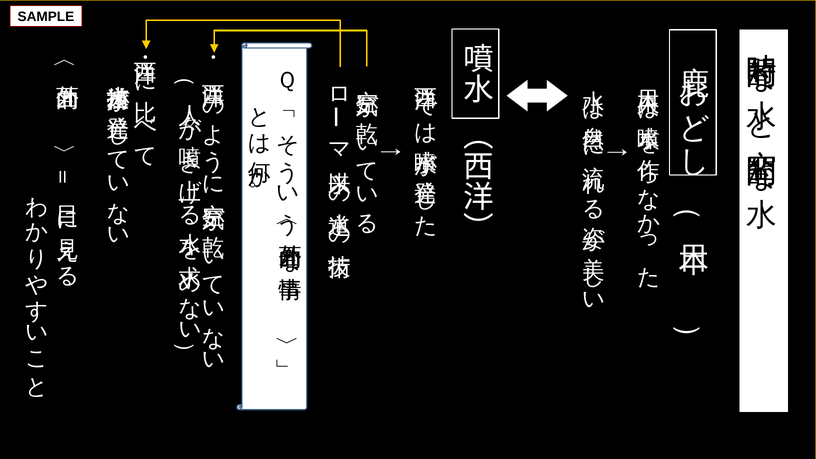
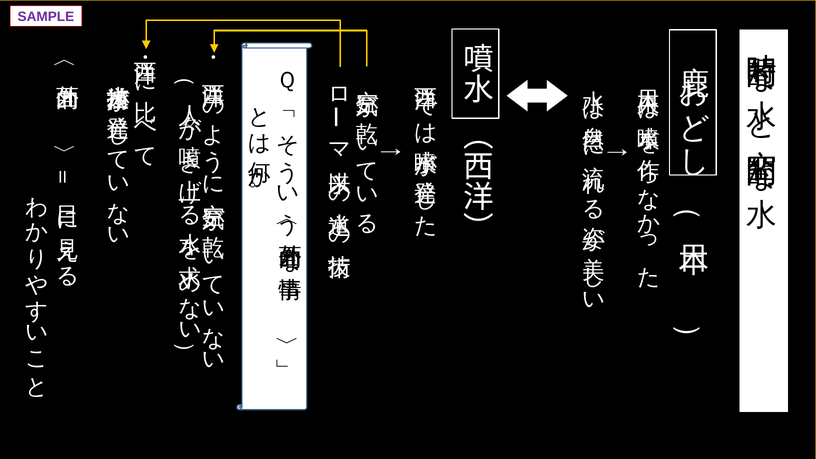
SAMPLE colour: black -> purple
